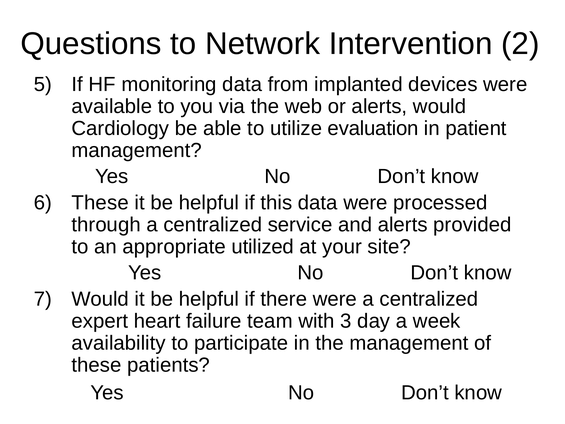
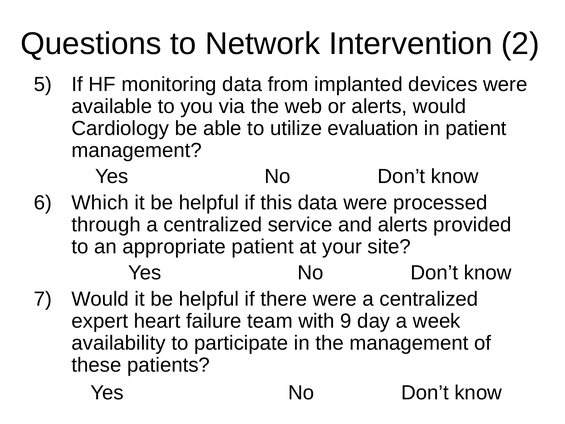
These at (100, 203): These -> Which
appropriate utilized: utilized -> patient
3: 3 -> 9
